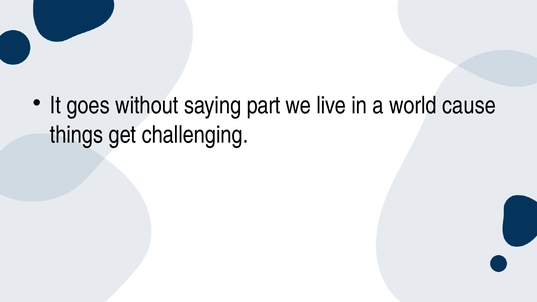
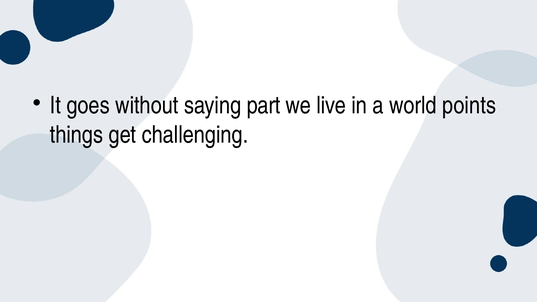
cause: cause -> points
